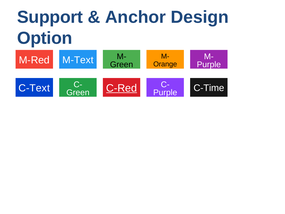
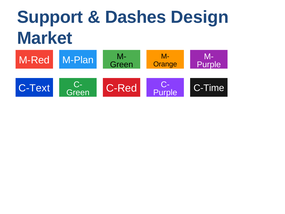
Anchor: Anchor -> Dashes
Option: Option -> Market
M-Text: M-Text -> M-Plan
C-Red underline: present -> none
